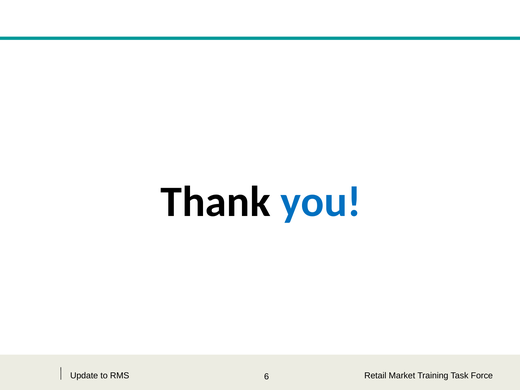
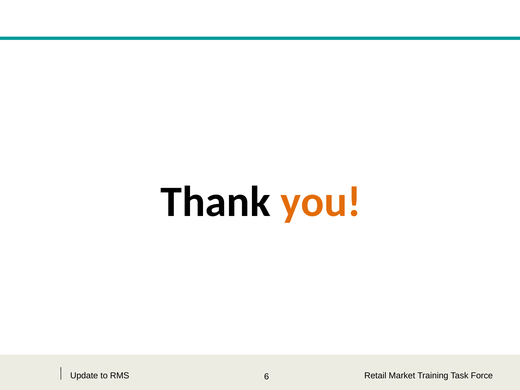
you colour: blue -> orange
